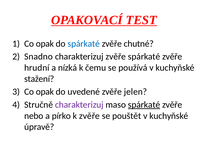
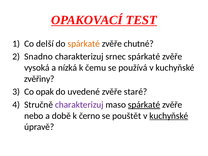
opak at (45, 44): opak -> delší
spárkaté at (84, 44) colour: blue -> orange
charakterizuj zvěře: zvěře -> srnec
hrudní: hrudní -> vysoká
stažení: stažení -> zvěřiny
jelen: jelen -> staré
pírko: pírko -> době
k zvěře: zvěře -> černo
kuchyňské at (169, 116) underline: none -> present
